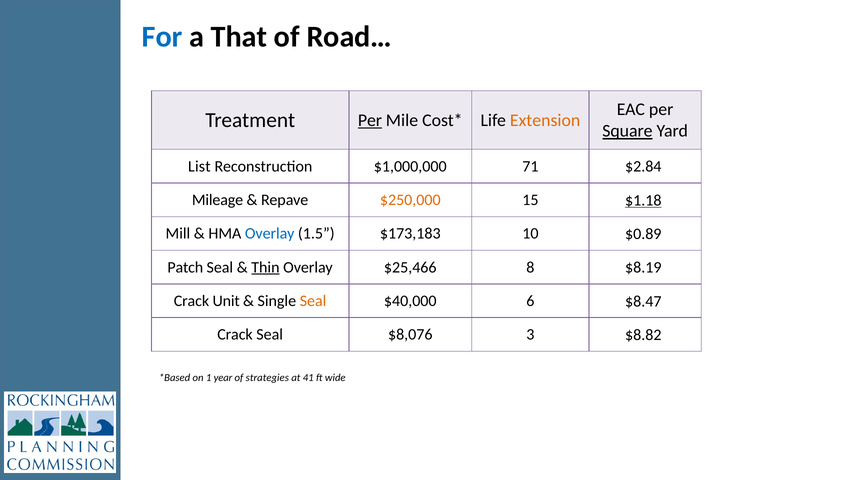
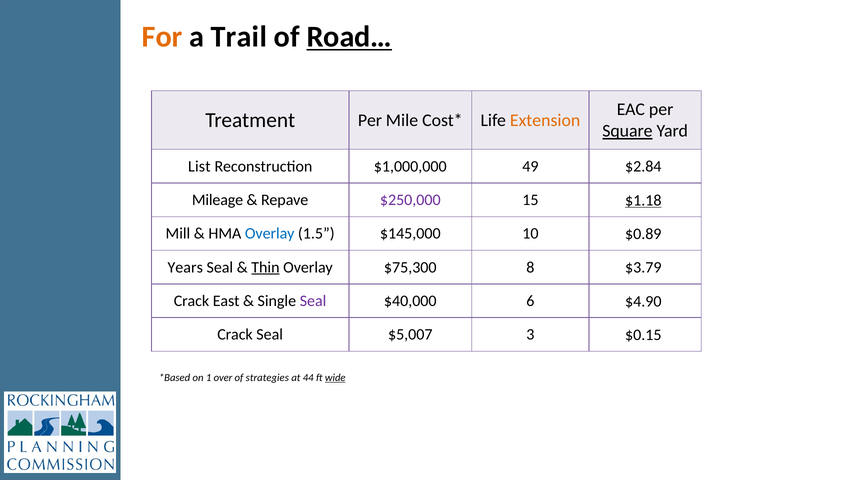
For colour: blue -> orange
That: That -> Trail
Road… underline: none -> present
Per at (370, 120) underline: present -> none
71: 71 -> 49
$250,000 colour: orange -> purple
$173,183: $173,183 -> $145,000
Patch: Patch -> Years
$25,466: $25,466 -> $75,300
$8.19: $8.19 -> $3.79
Unit: Unit -> East
Seal at (313, 301) colour: orange -> purple
$8.47: $8.47 -> $4.90
$8,076: $8,076 -> $5,007
$8.82: $8.82 -> $0.15
year: year -> over
41: 41 -> 44
wide underline: none -> present
